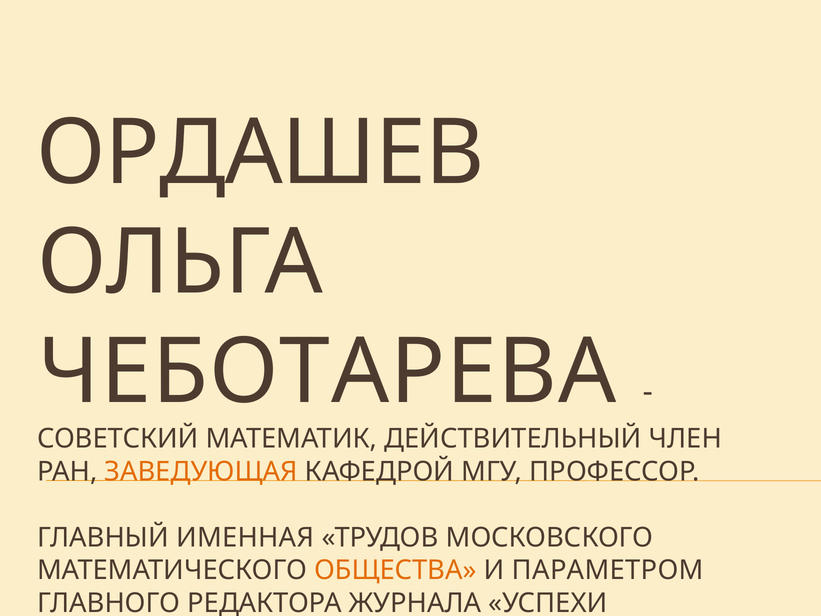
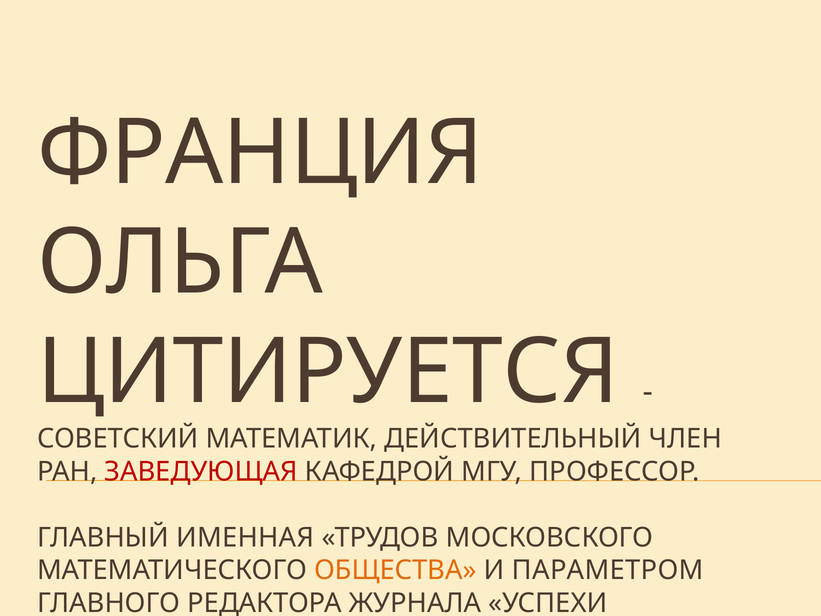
ОРДАШЕВ: ОРДАШЕВ -> ФРАНЦИЯ
ЧЕБОТАРЕВА: ЧЕБОТАРЕВА -> ЦИТИРУЕТСЯ
ЗАВЕДУЮЩАЯ colour: orange -> red
